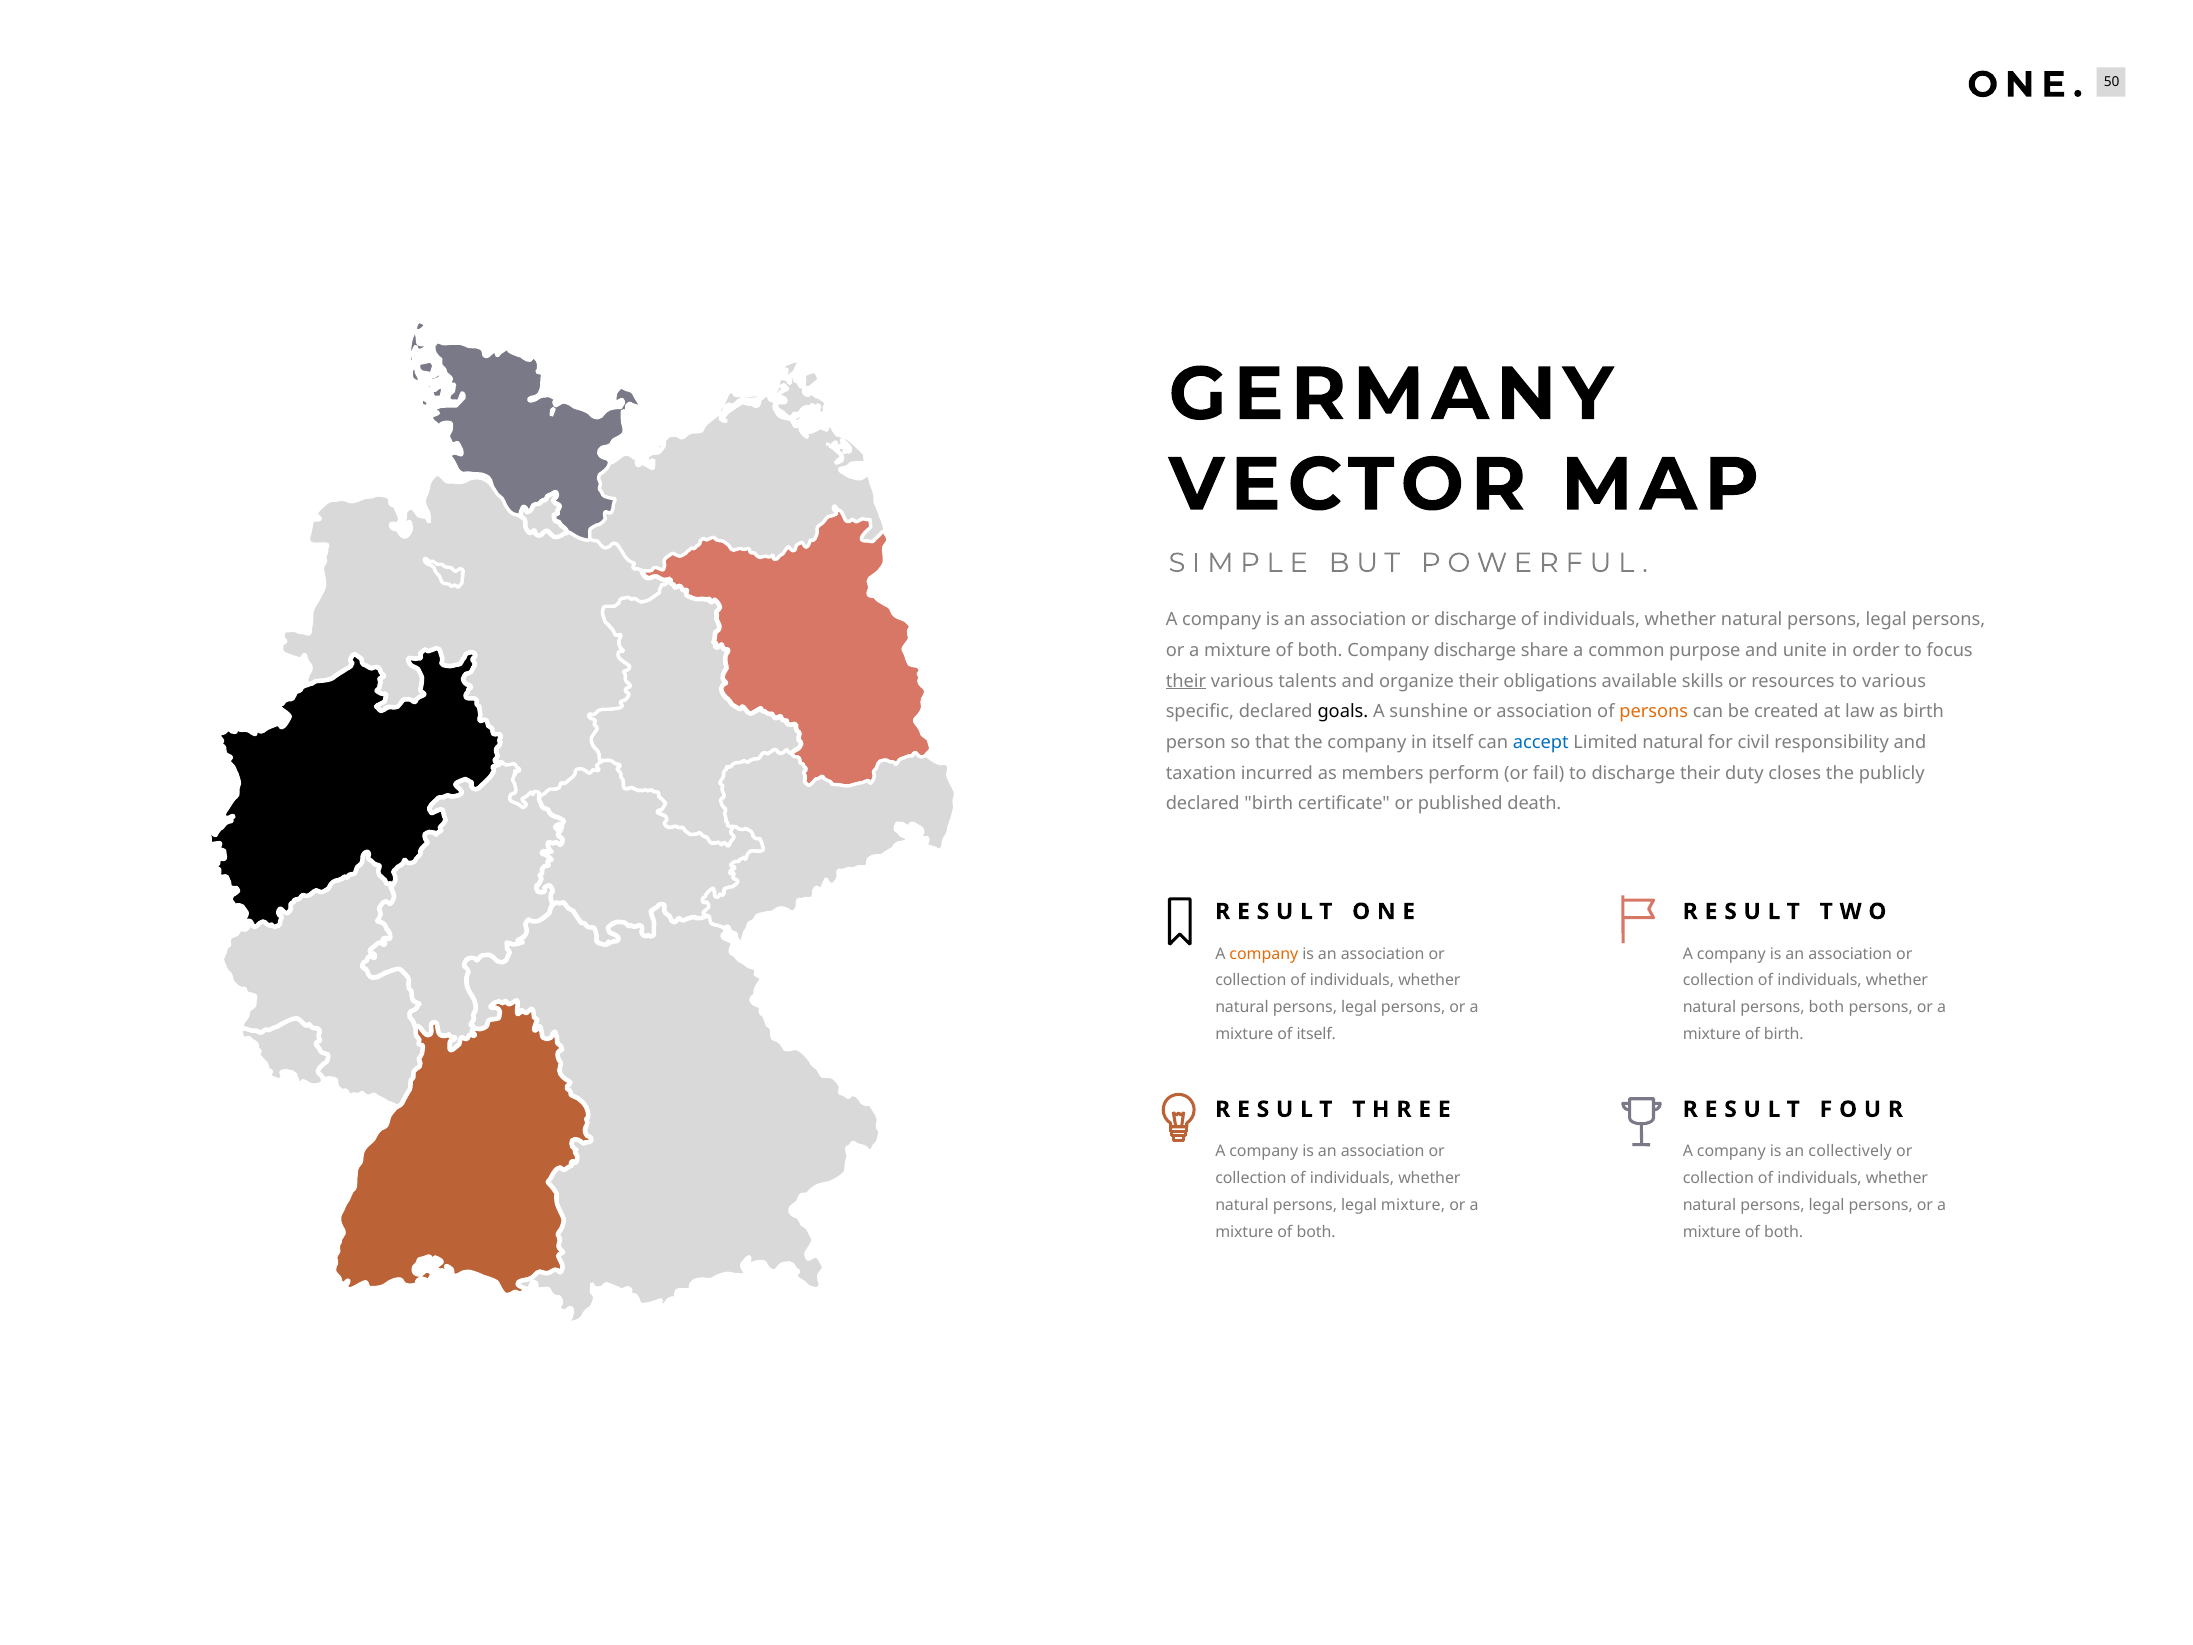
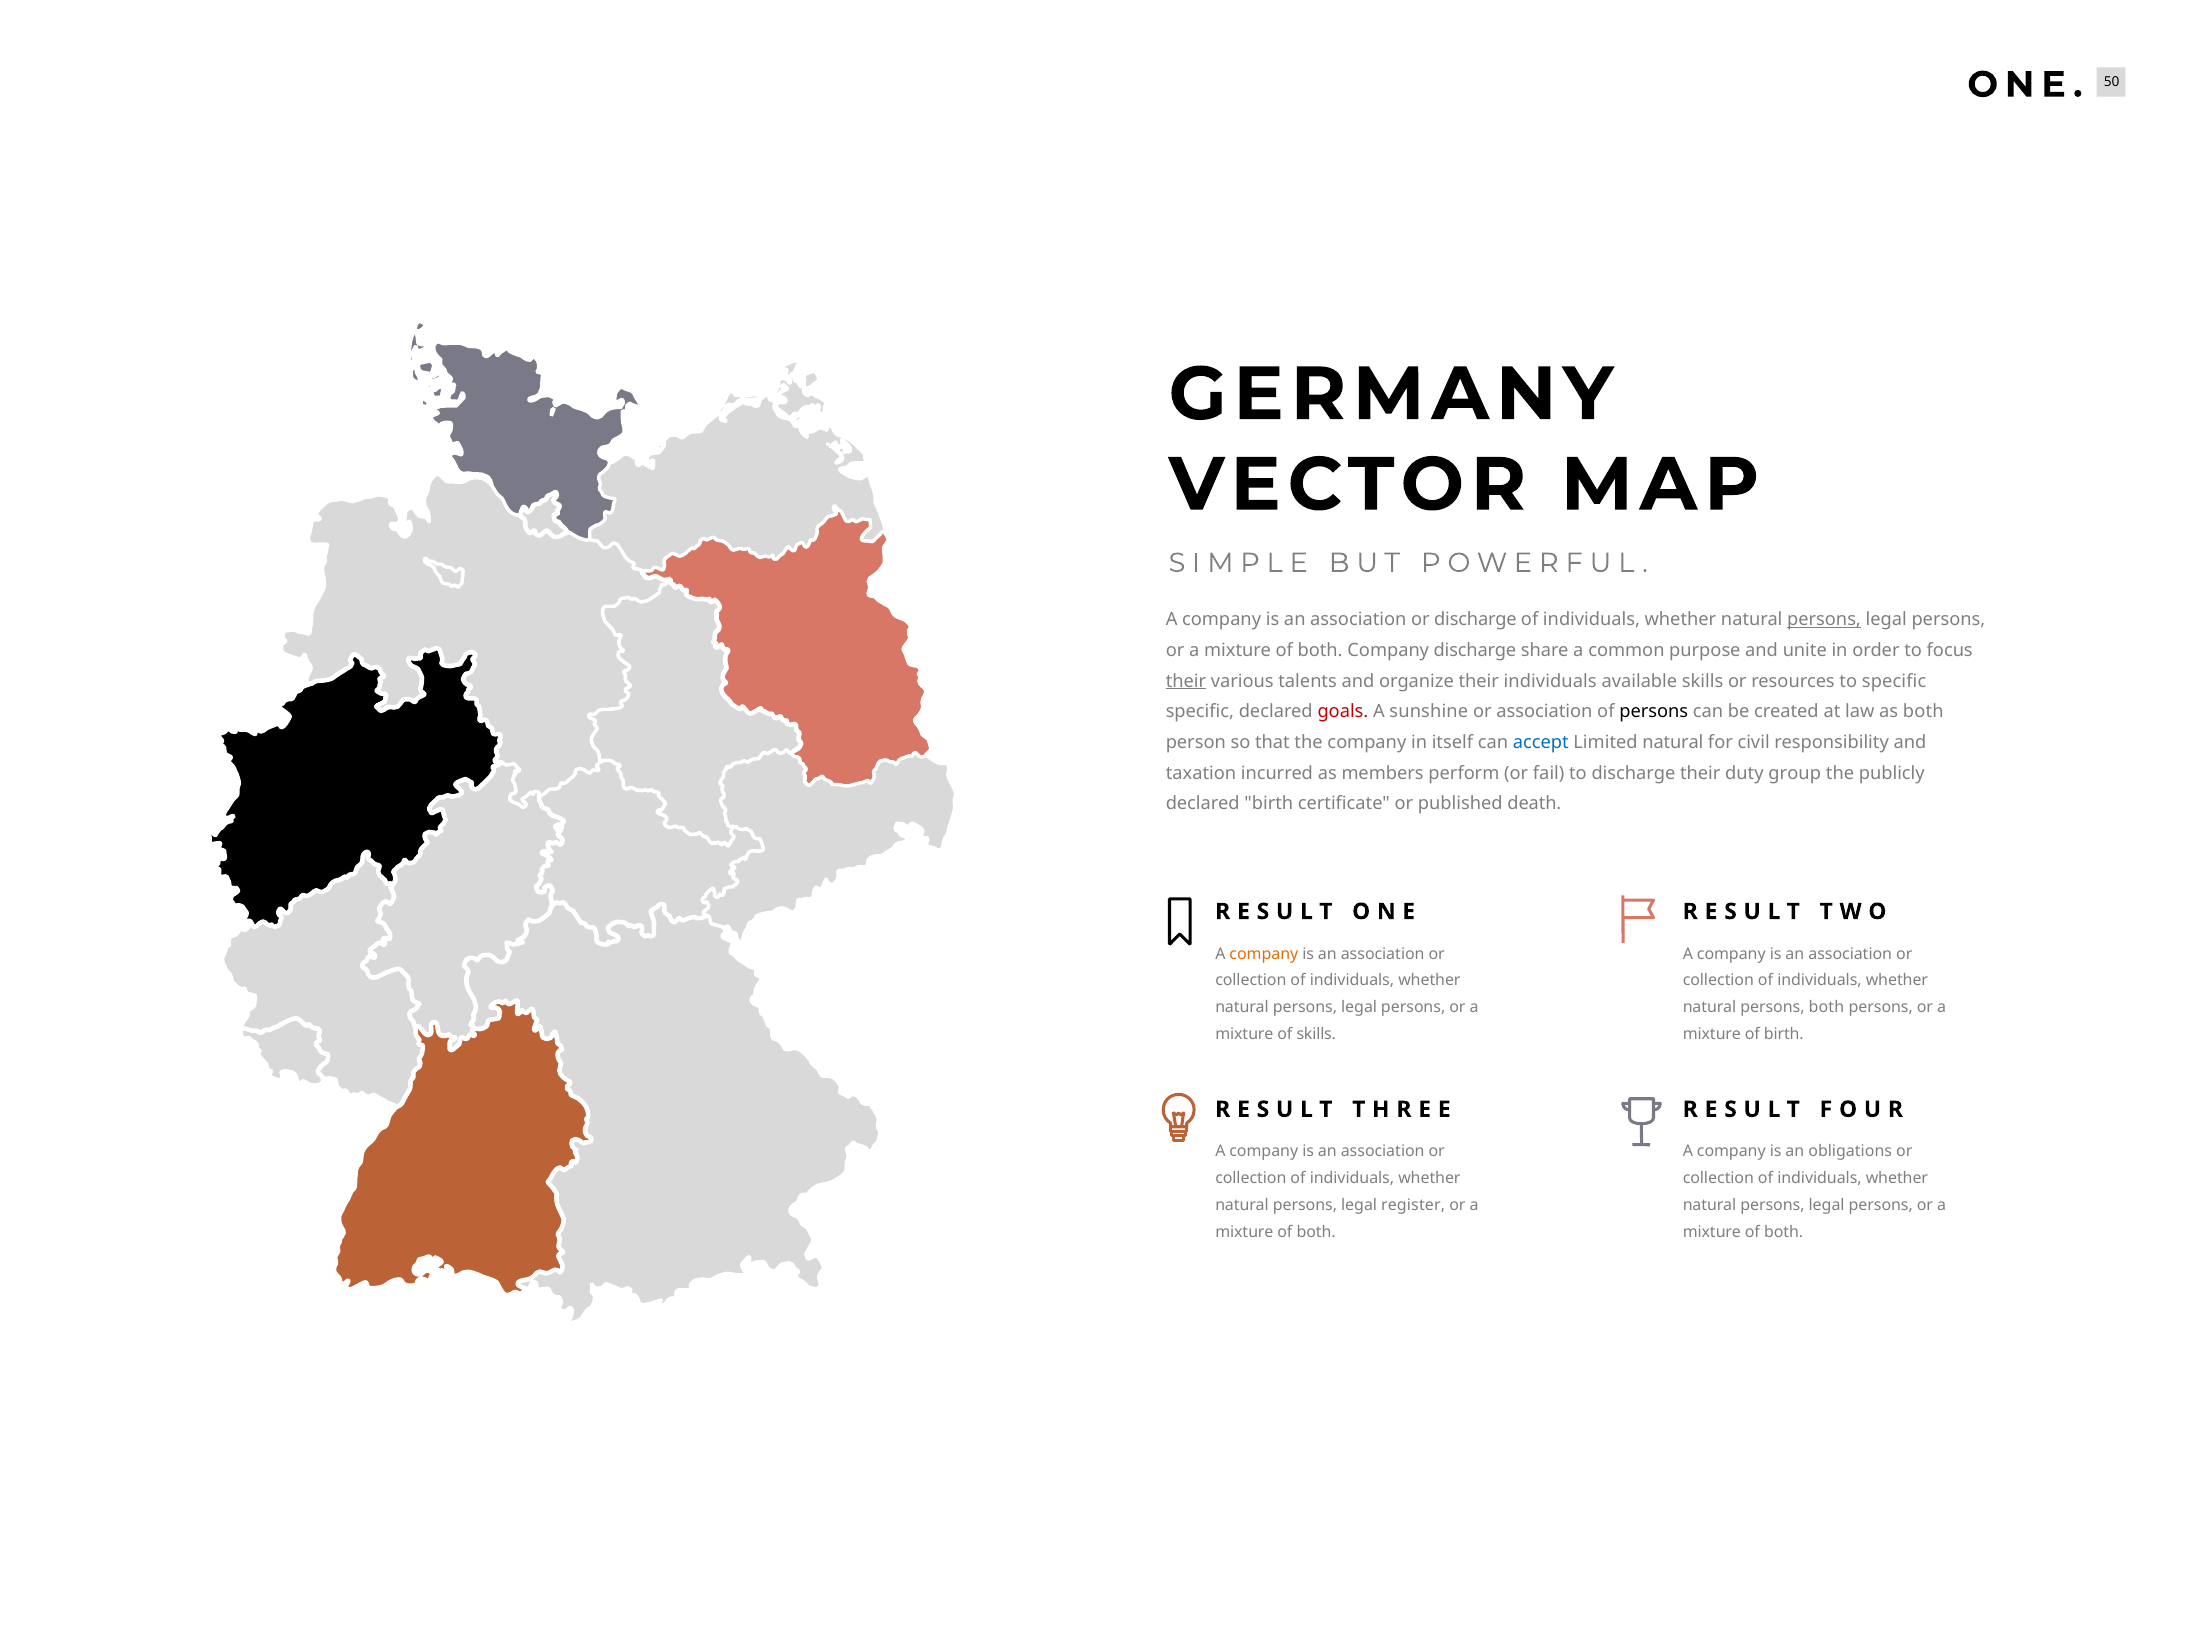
persons at (1824, 619) underline: none -> present
their obligations: obligations -> individuals
to various: various -> specific
goals colour: black -> red
persons at (1654, 712) colour: orange -> black
as birth: birth -> both
closes: closes -> group
of itself: itself -> skills
collectively: collectively -> obligations
legal mixture: mixture -> register
